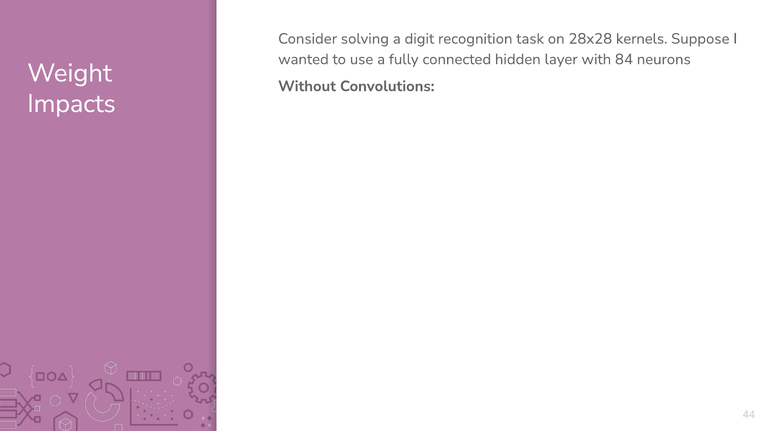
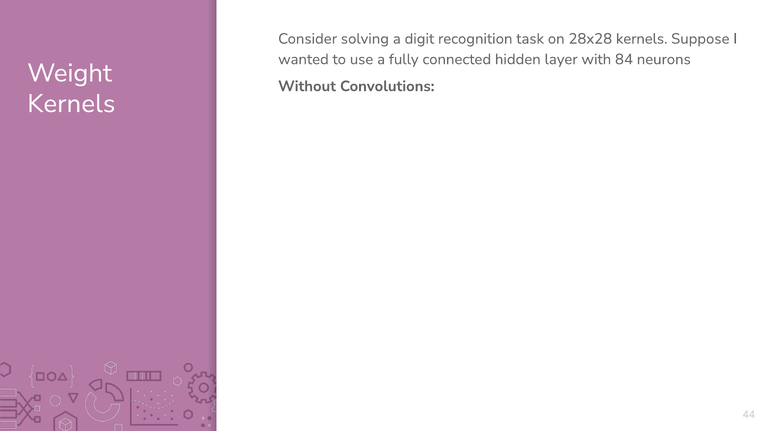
Impacts at (72, 104): Impacts -> Kernels
